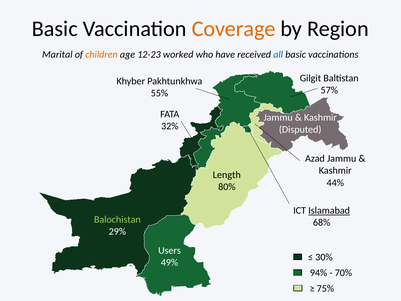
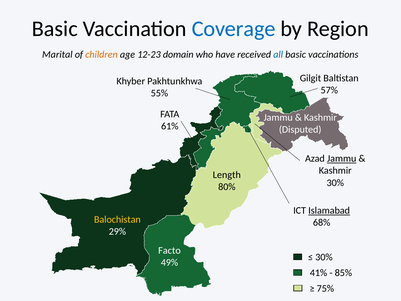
Coverage colour: orange -> blue
worked: worked -> domain
32%: 32% -> 61%
Jammu at (342, 158) underline: none -> present
44% at (335, 183): 44% -> 30%
Balochistan colour: light green -> yellow
Users: Users -> Facto
94%: 94% -> 41%
70%: 70% -> 85%
